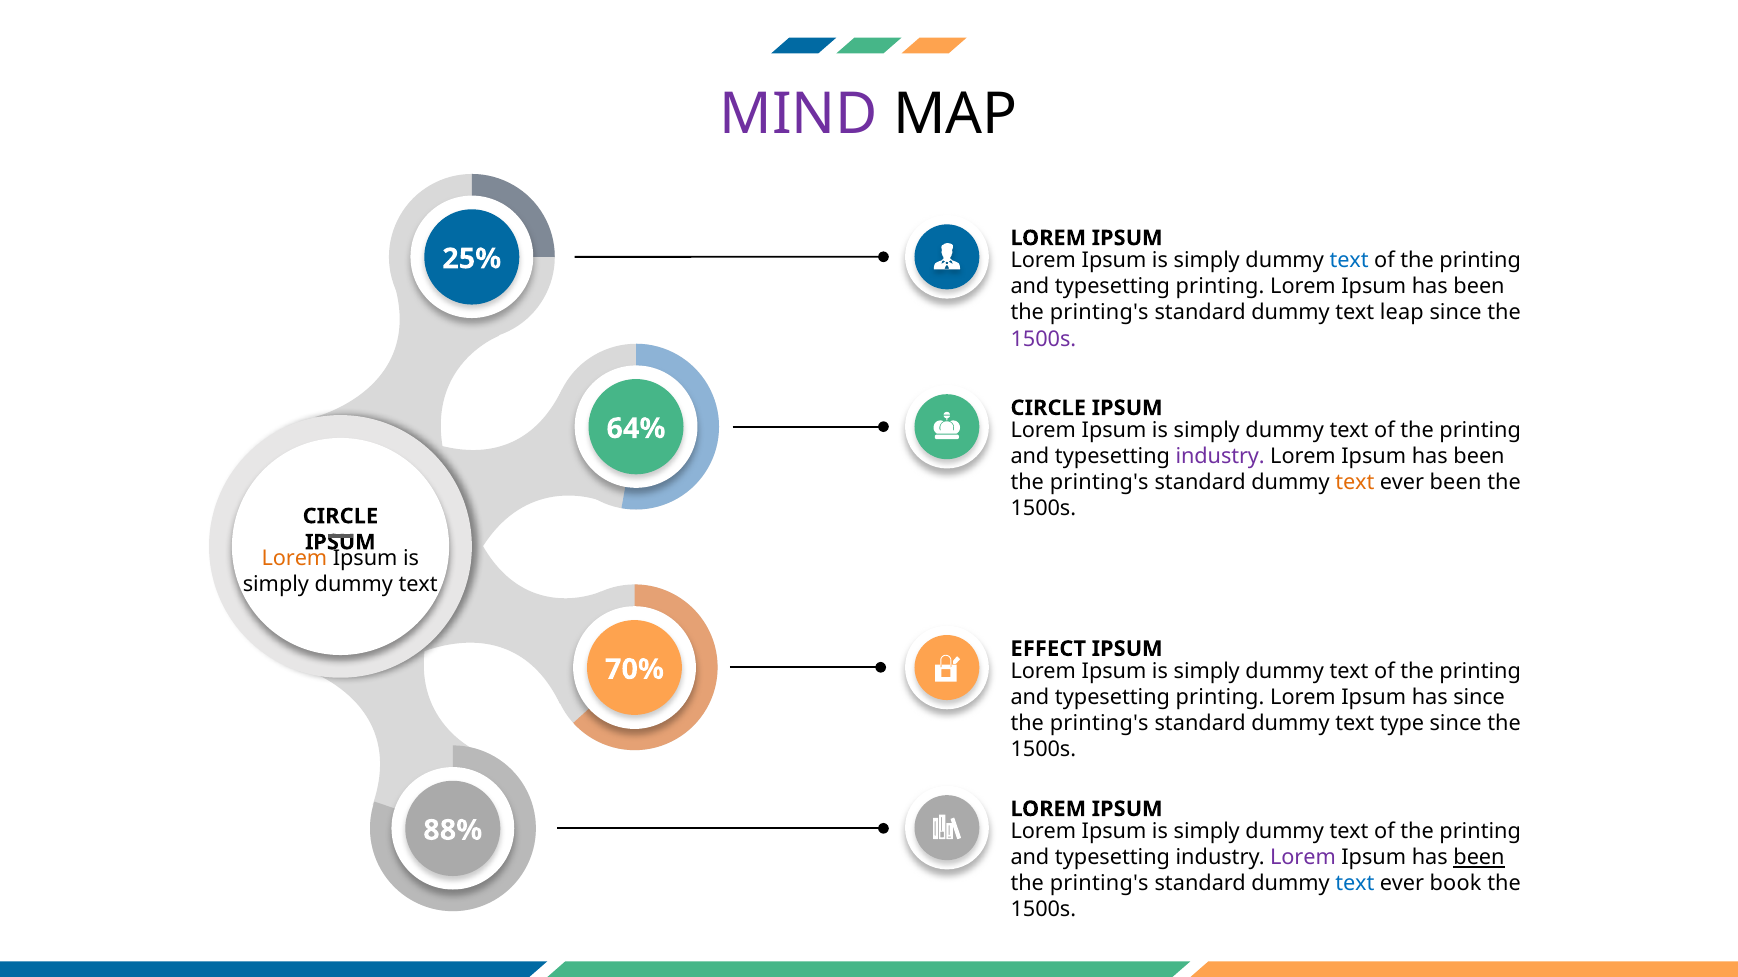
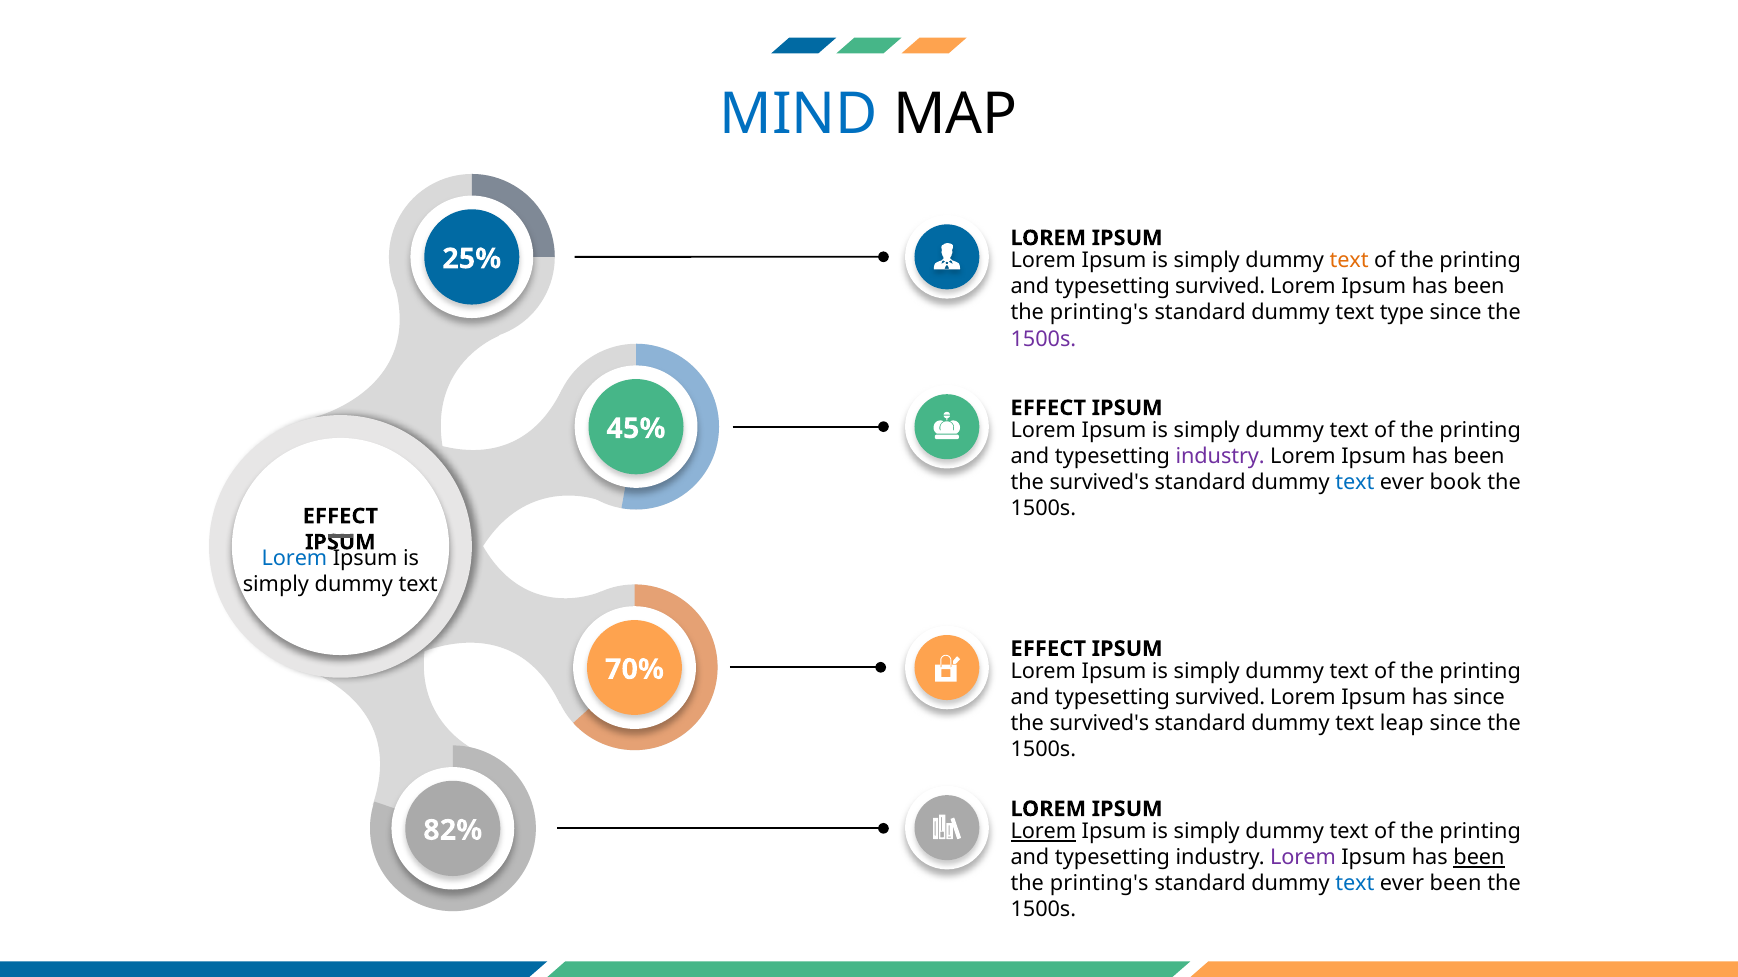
MIND colour: purple -> blue
text at (1349, 261) colour: blue -> orange
printing at (1220, 287): printing -> survived
leap: leap -> type
CIRCLE at (1048, 408): CIRCLE -> EFFECT
64%: 64% -> 45%
printing's at (1099, 483): printing's -> survived's
text at (1355, 483) colour: orange -> blue
ever been: been -> book
CIRCLE at (340, 516): CIRCLE -> EFFECT
Lorem at (294, 558) colour: orange -> blue
printing at (1220, 698): printing -> survived
printing's at (1099, 724): printing's -> survived's
type: type -> leap
88%: 88% -> 82%
Lorem at (1043, 832) underline: none -> present
ever book: book -> been
